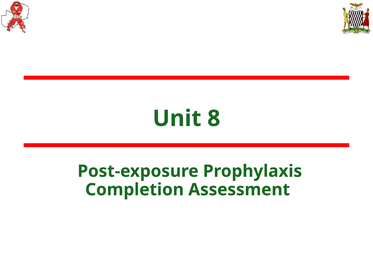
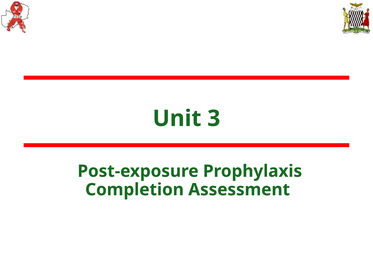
8: 8 -> 3
